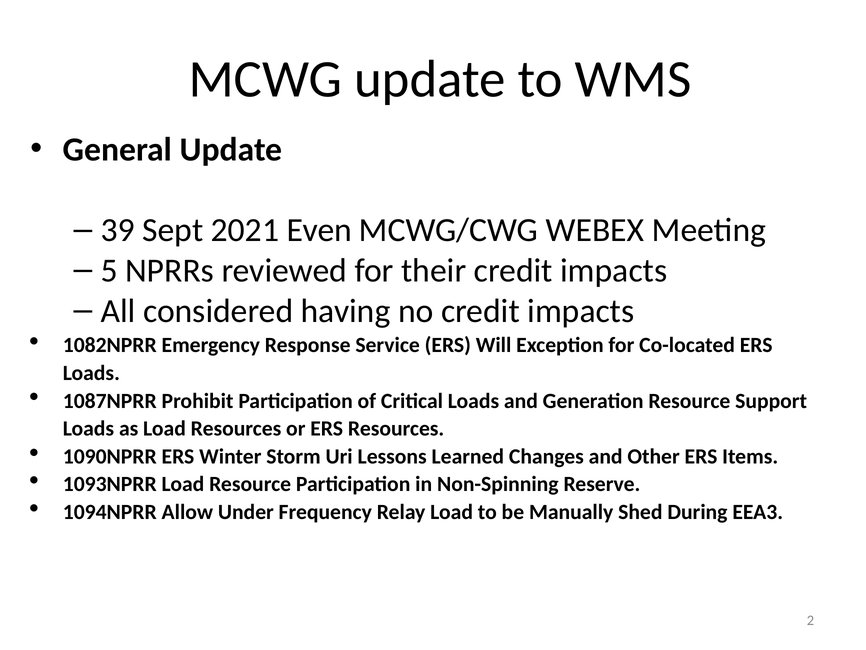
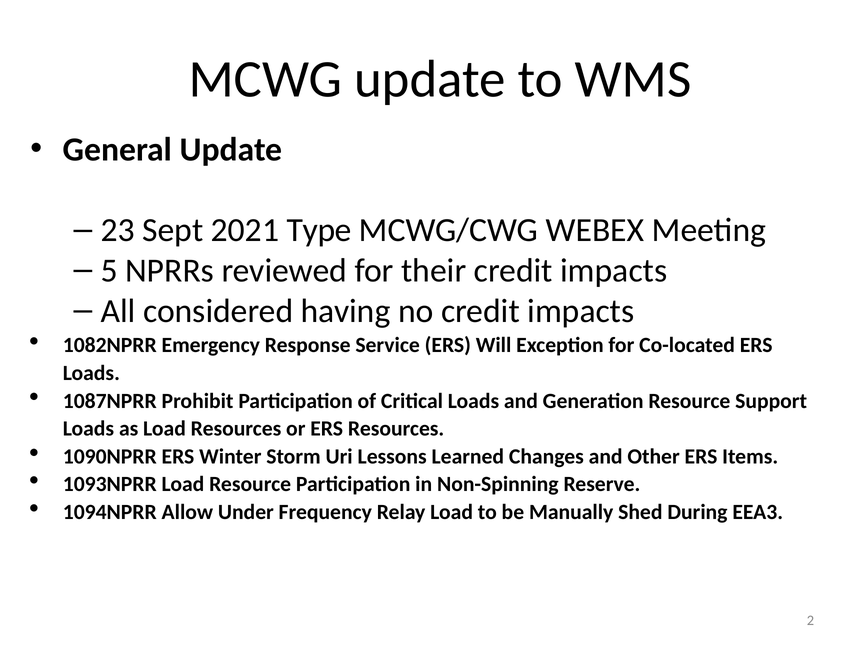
39: 39 -> 23
Even: Even -> Type
